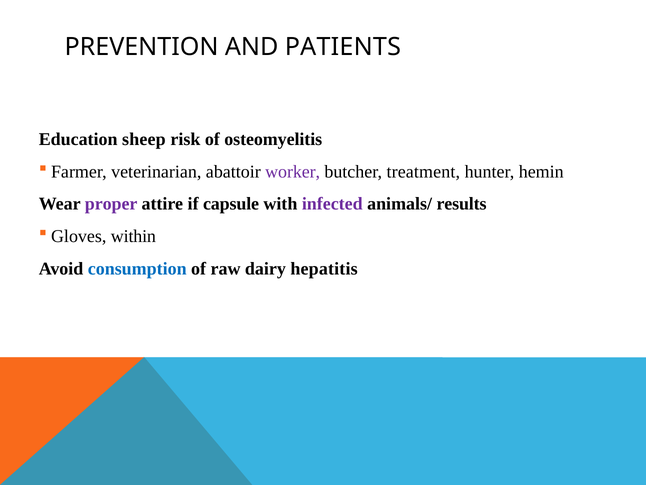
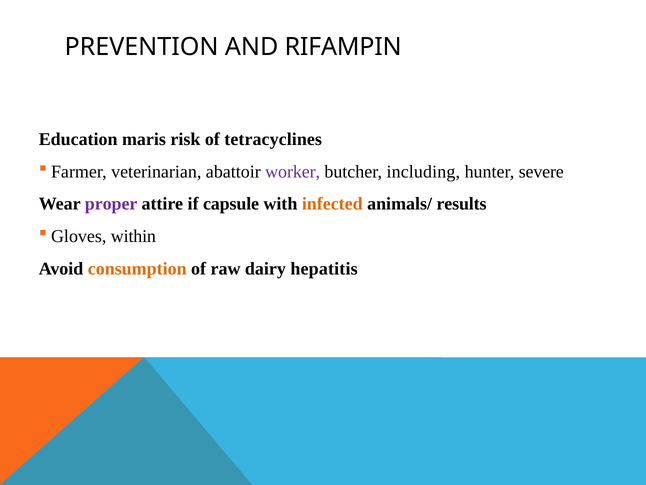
PATIENTS: PATIENTS -> RIFAMPIN
sheep: sheep -> maris
osteomyelitis: osteomyelitis -> tetracyclines
treatment: treatment -> including
hemin: hemin -> severe
infected colour: purple -> orange
consumption colour: blue -> orange
